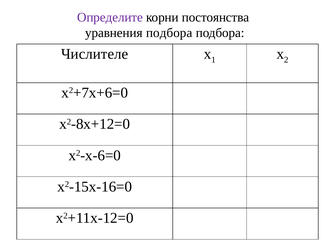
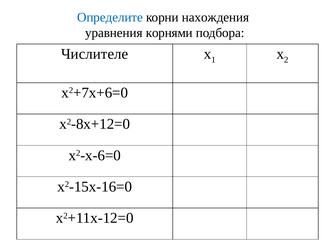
Определите colour: purple -> blue
постоянства: постоянства -> нахождения
уравнения подбора: подбора -> корнями
